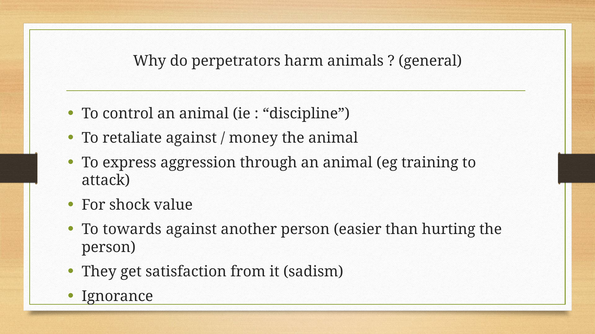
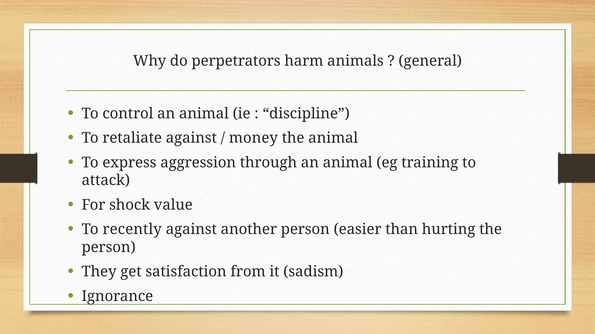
towards: towards -> recently
